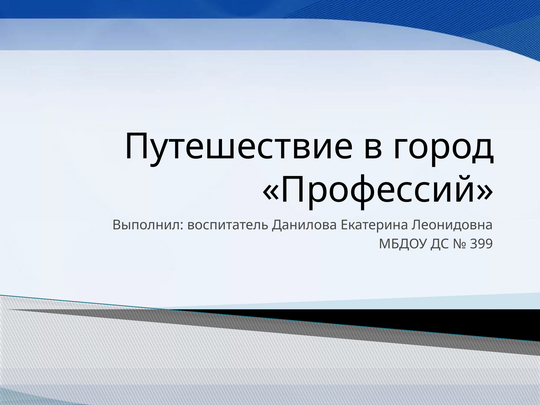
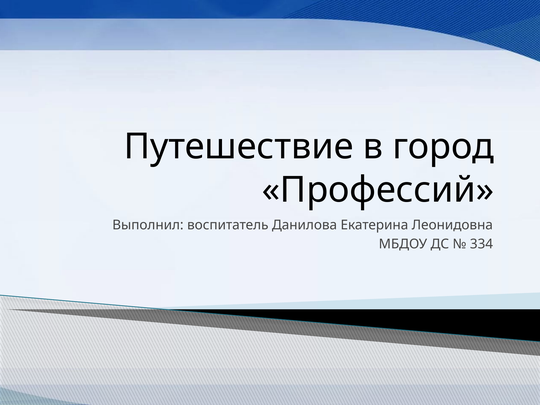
399: 399 -> 334
